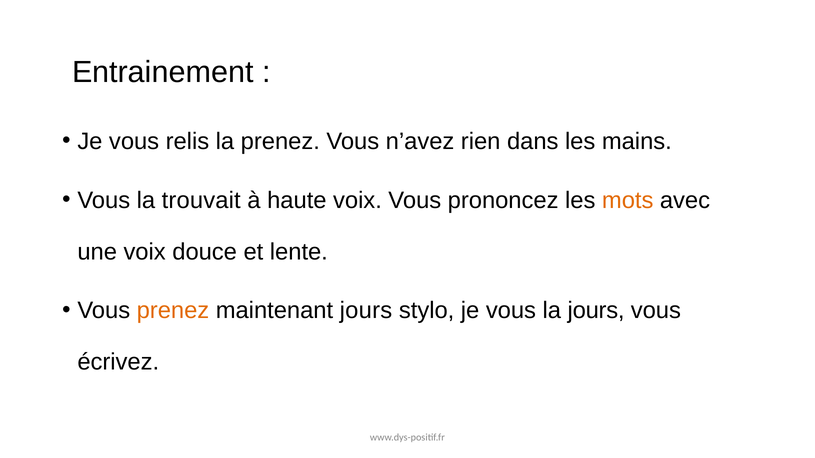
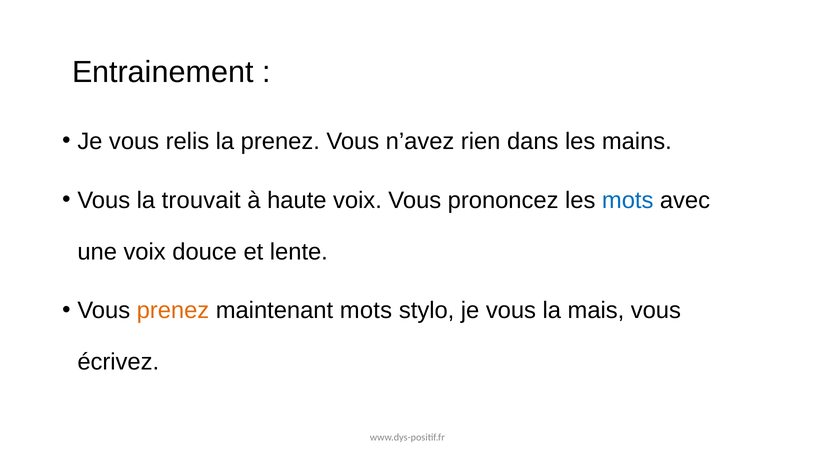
mots at (628, 201) colour: orange -> blue
maintenant jours: jours -> mots
la jours: jours -> mais
